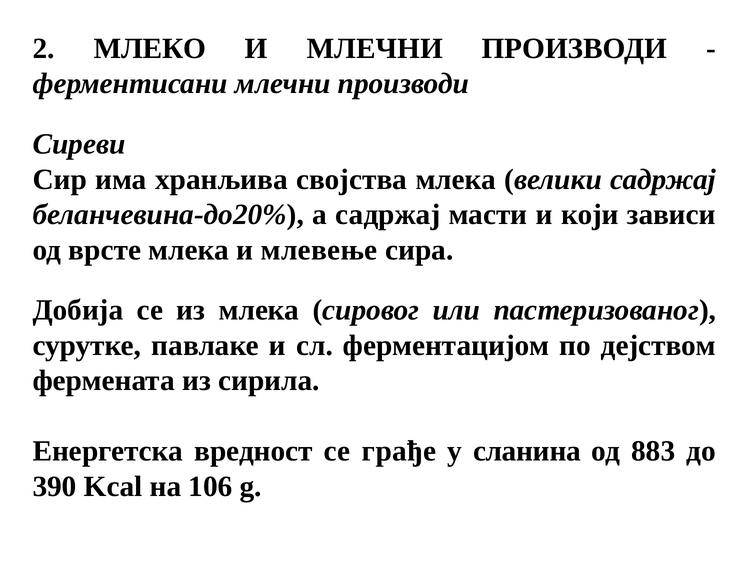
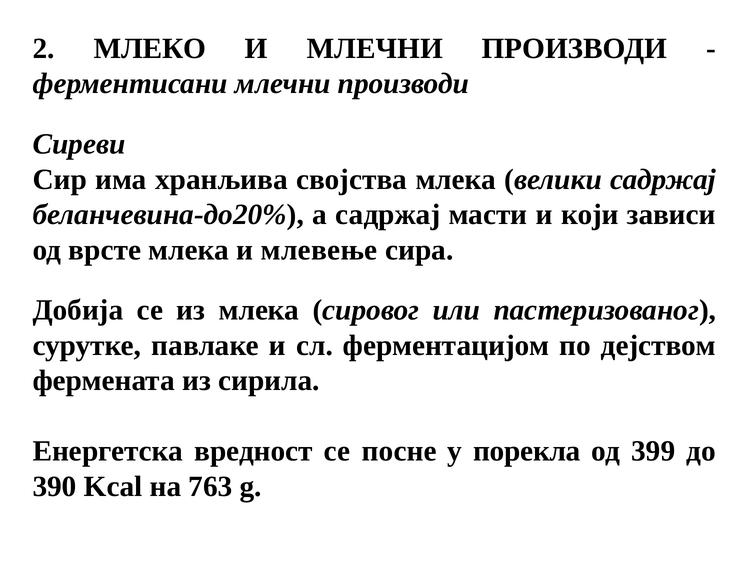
грађе: грађе -> посне
сланина: сланина -> порекла
883: 883 -> 399
106: 106 -> 763
